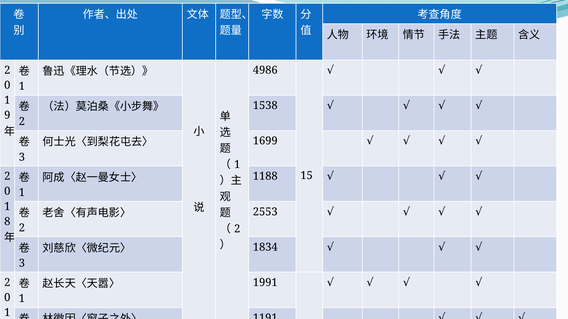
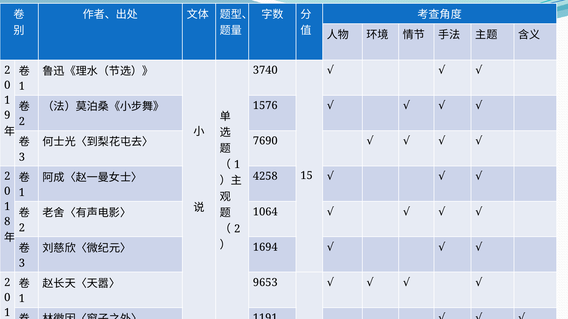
4986: 4986 -> 3740
1538: 1538 -> 1576
1699: 1699 -> 7690
1188: 1188 -> 4258
2553: 2553 -> 1064
1834: 1834 -> 1694
1991: 1991 -> 9653
